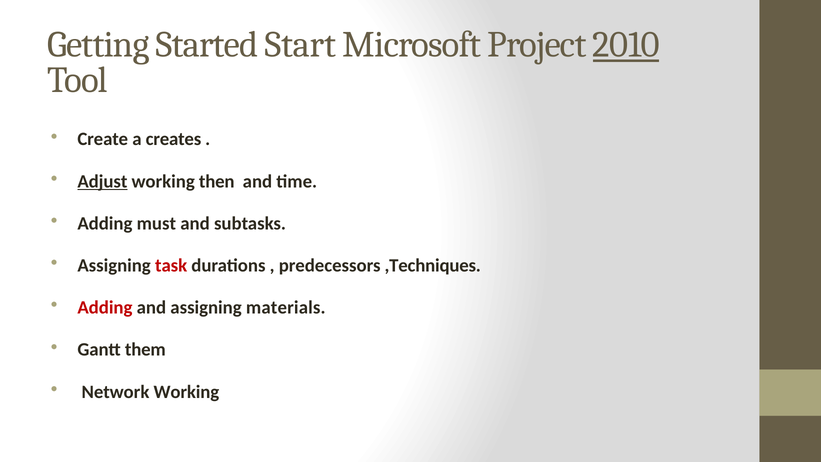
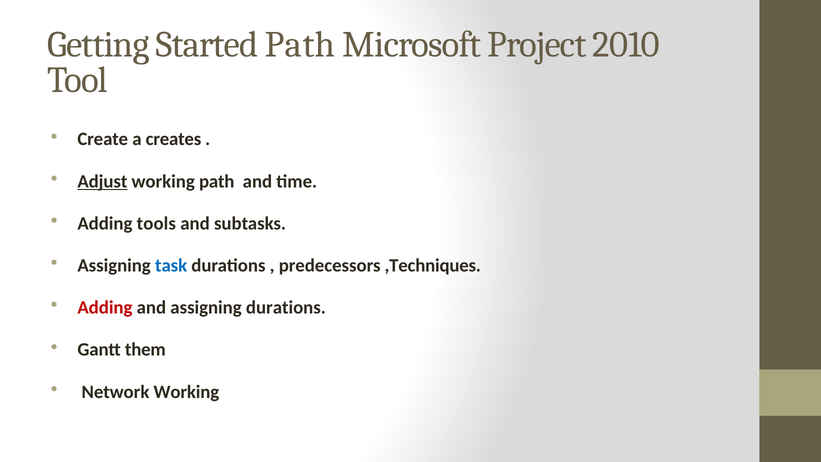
Started Start: Start -> Path
2010 underline: present -> none
working then: then -> path
must: must -> tools
task colour: red -> blue
assigning materials: materials -> durations
